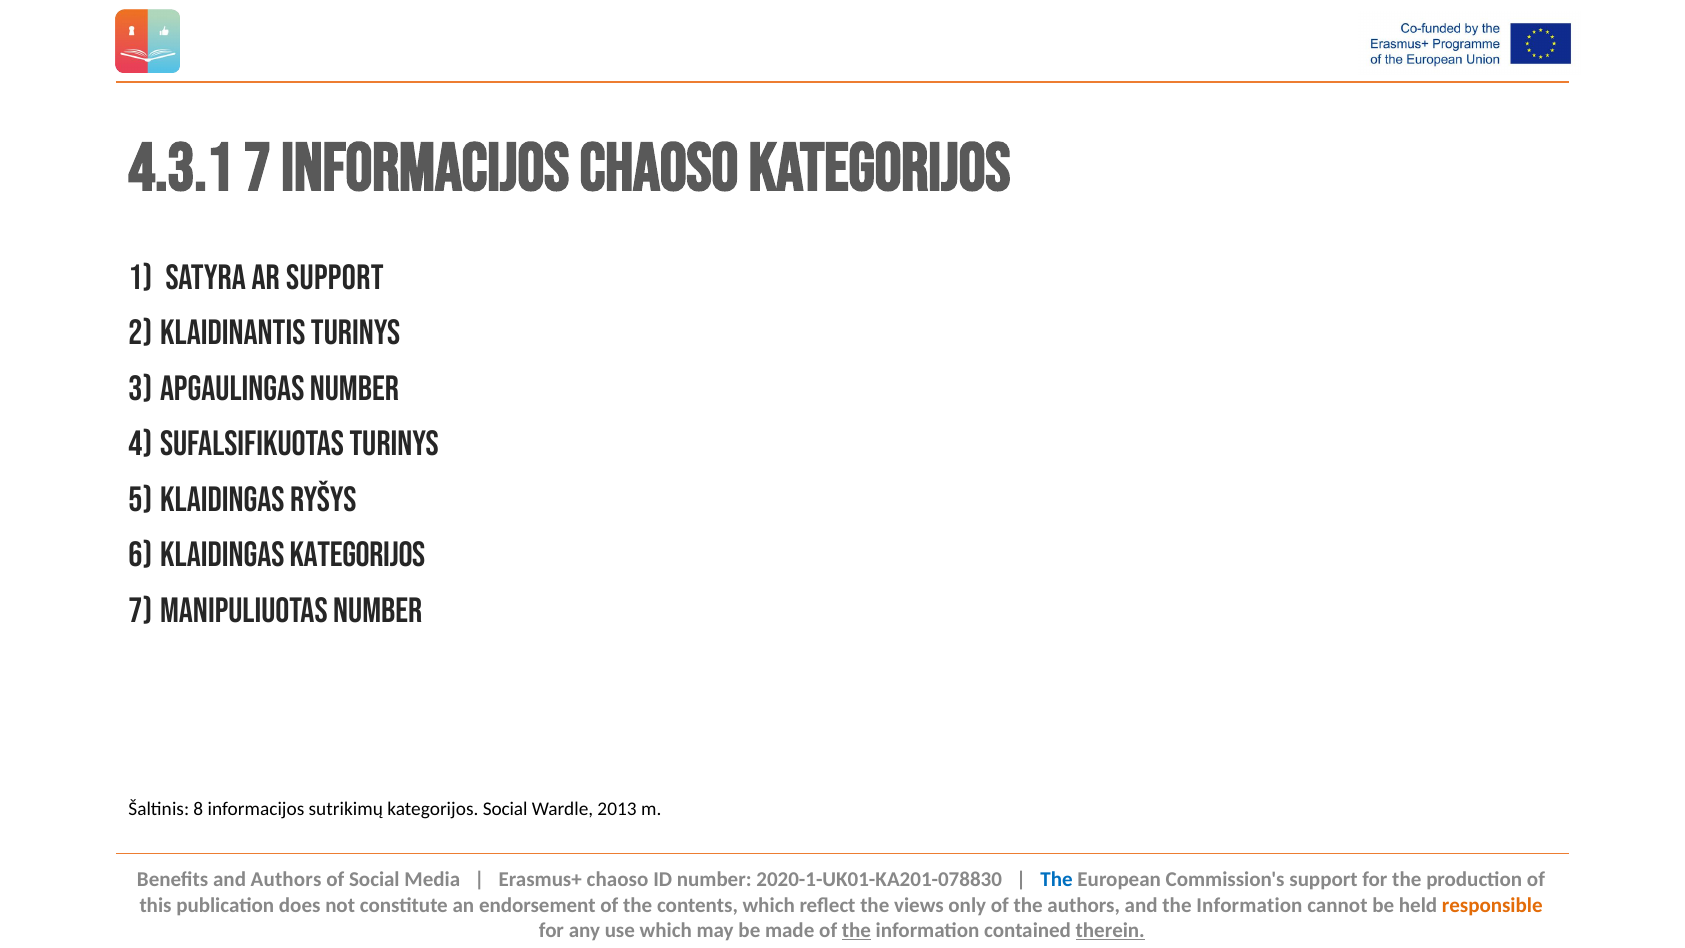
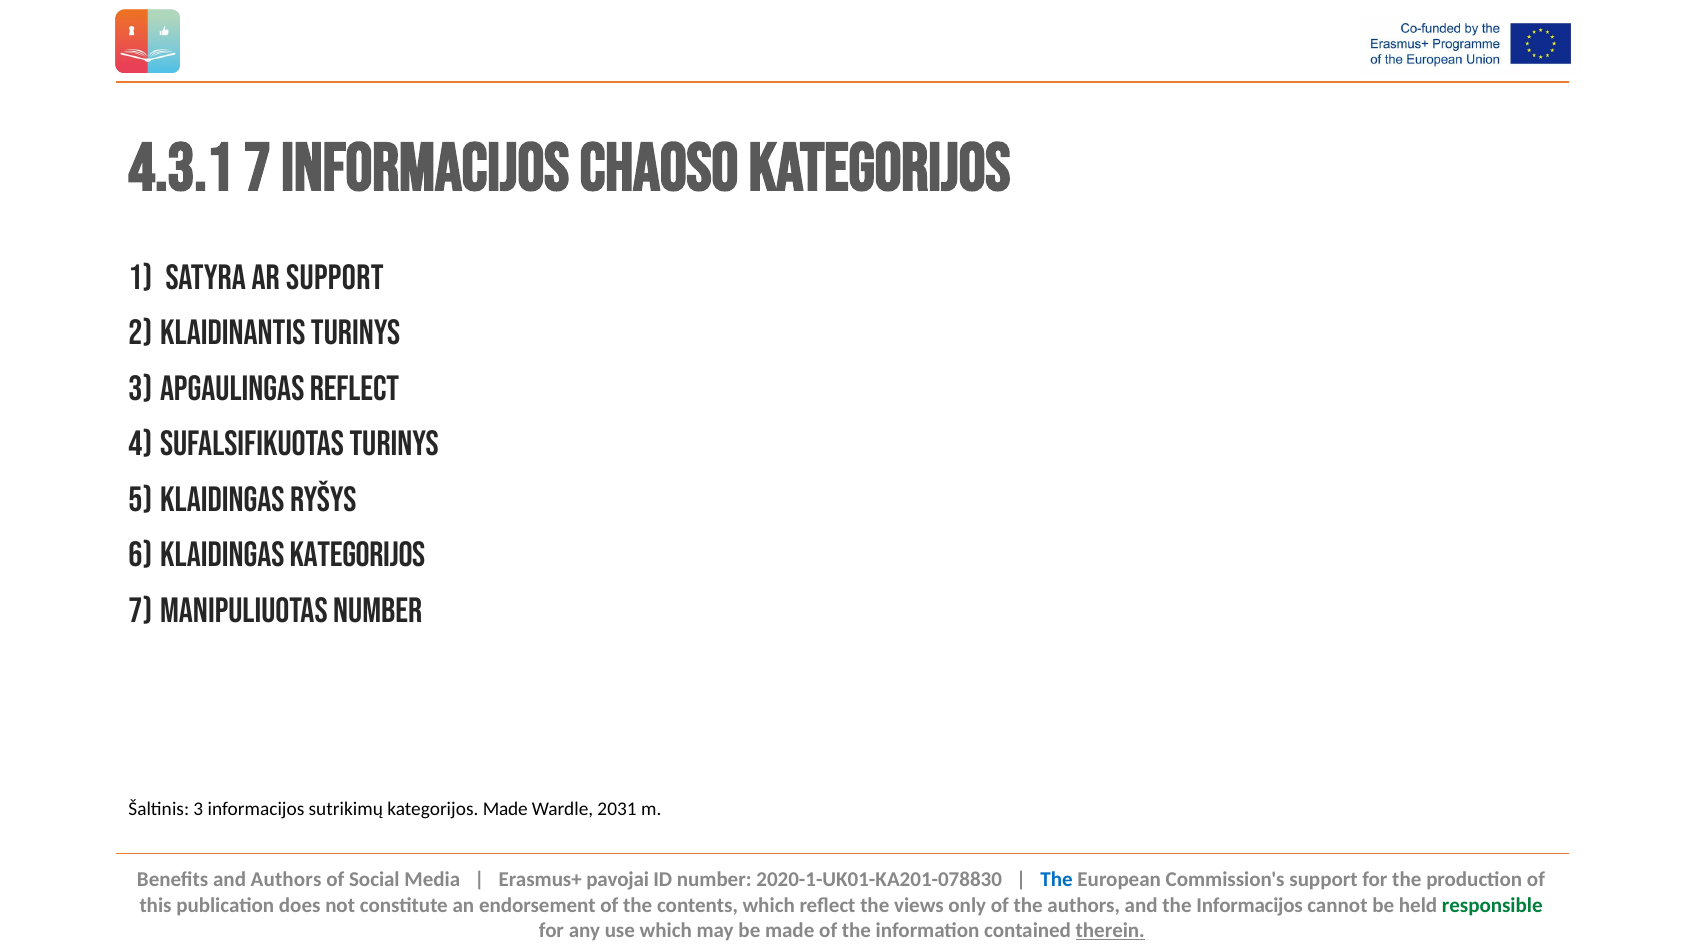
number at (354, 388): number -> reflect
8: 8 -> 3
kategorijos Social: Social -> Made
2013: 2013 -> 2031
Erasmus+ chaoso: chaoso -> pavojai
and the Information: Information -> Informacijos
responsible colour: orange -> green
the at (856, 930) underline: present -> none
